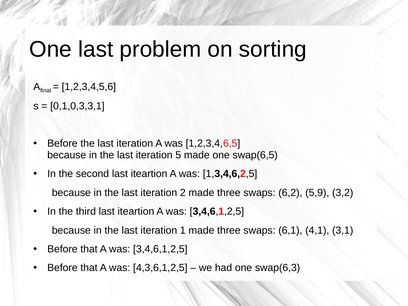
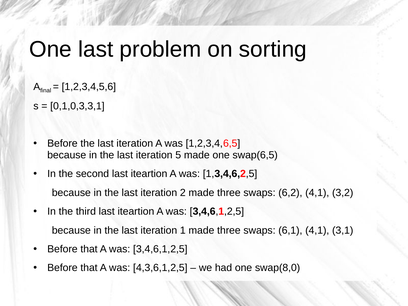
6,2 5,9: 5,9 -> 4,1
swap(6,3: swap(6,3 -> swap(8,0
